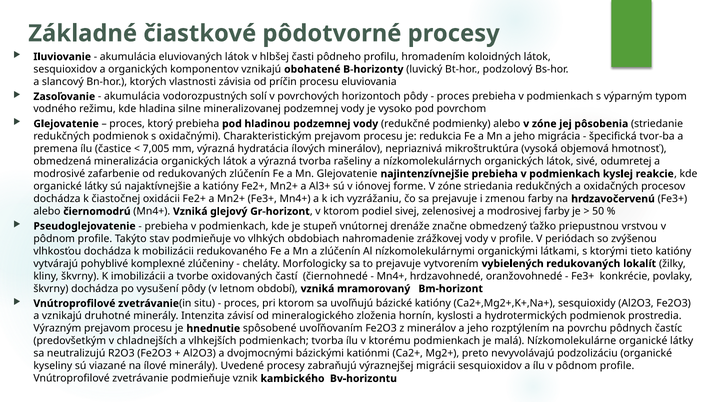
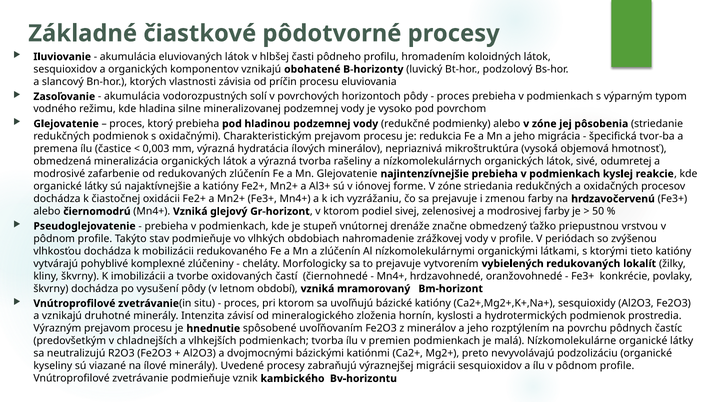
7,005: 7,005 -> 0,003
ktorému: ktorému -> premien
